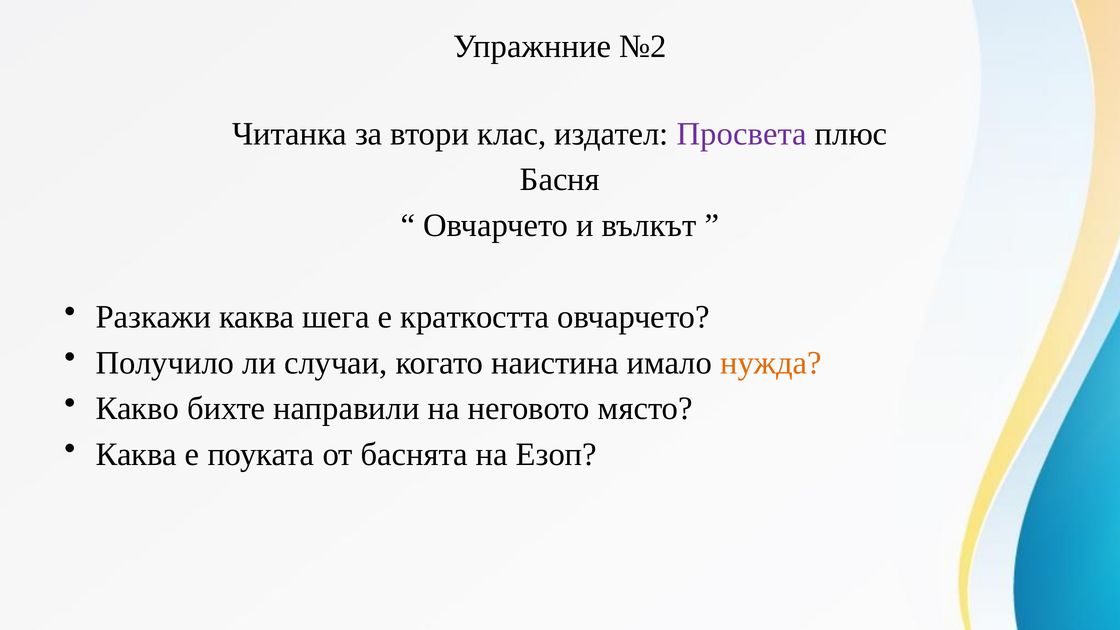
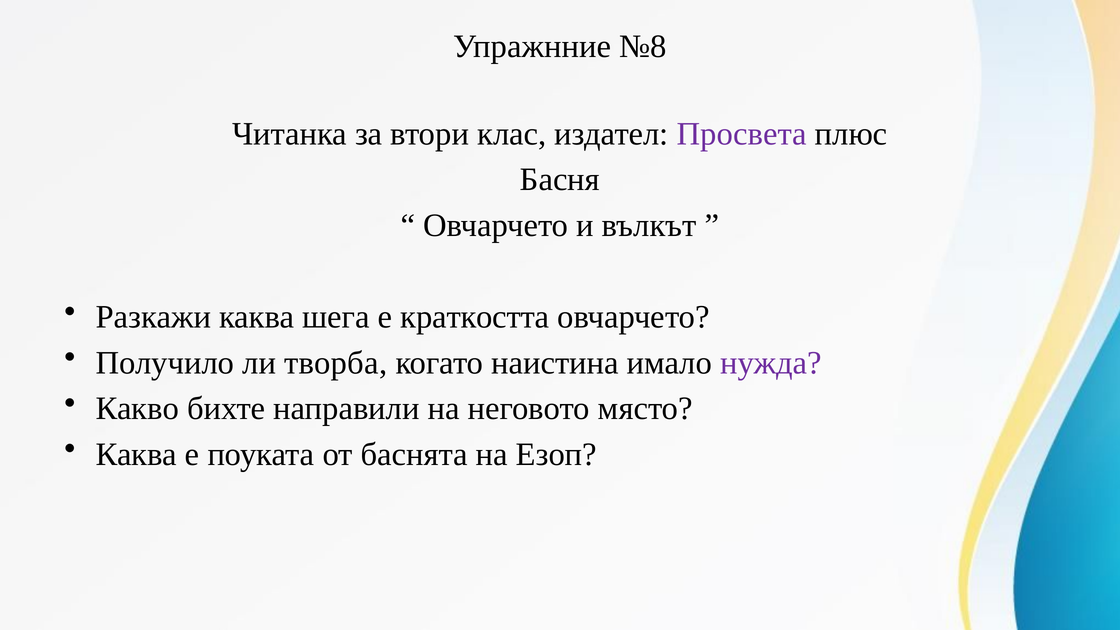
№2: №2 -> №8
случаи: случаи -> творба
нужда colour: orange -> purple
